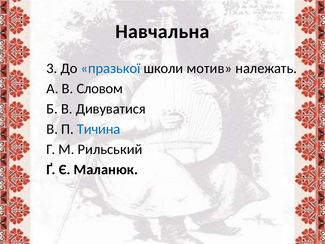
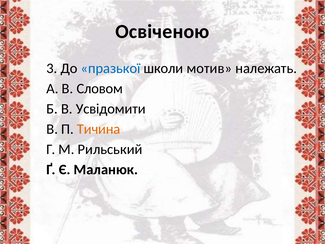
Навчальна: Навчальна -> Освіченою
Дивуватися: Дивуватися -> Усвідомити
Тичина colour: blue -> orange
